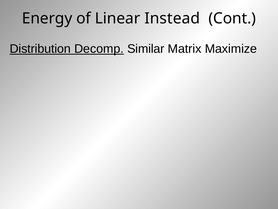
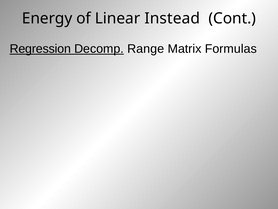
Distribution: Distribution -> Regression
Similar: Similar -> Range
Maximize: Maximize -> Formulas
